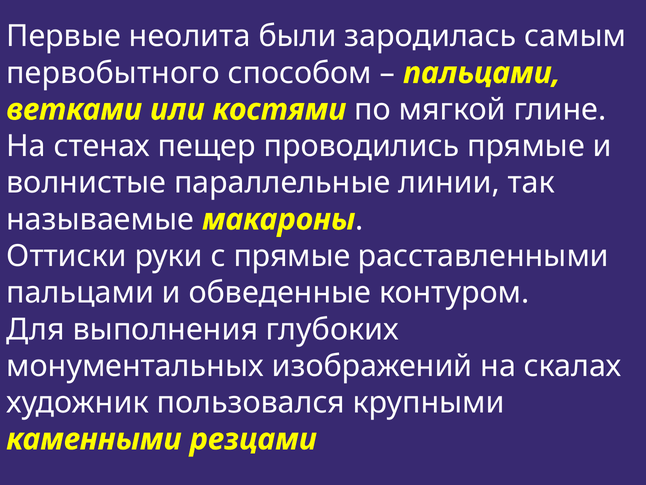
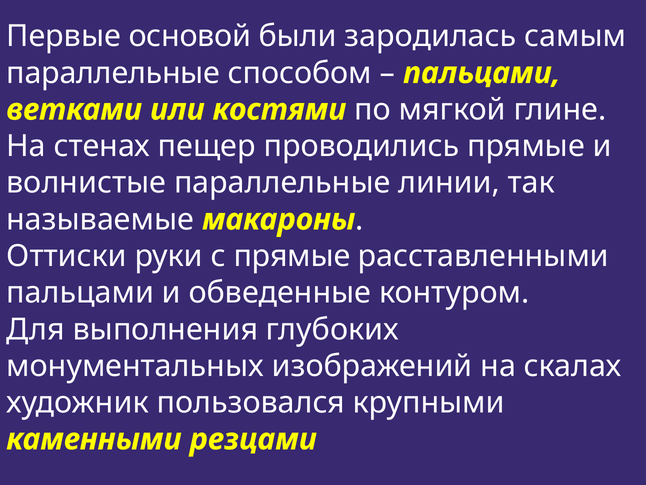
неолита: неолита -> основой
первобытного at (113, 73): первобытного -> параллельные
